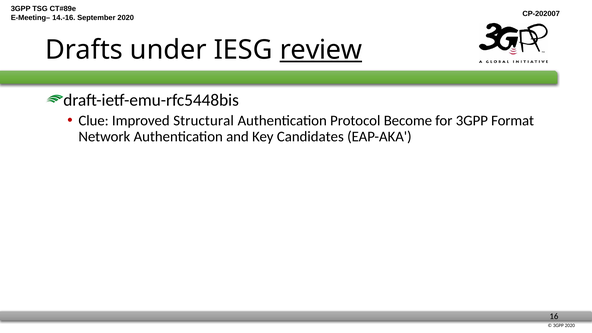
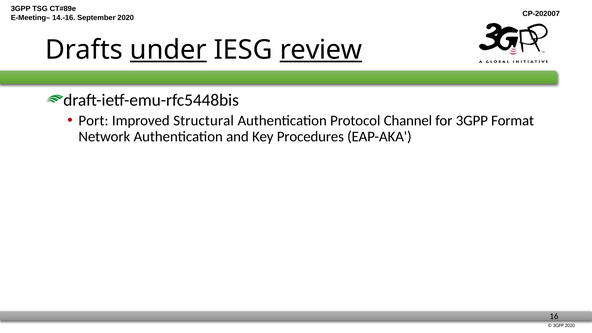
under underline: none -> present
Clue: Clue -> Port
Become: Become -> Channel
Candidates: Candidates -> Procedures
